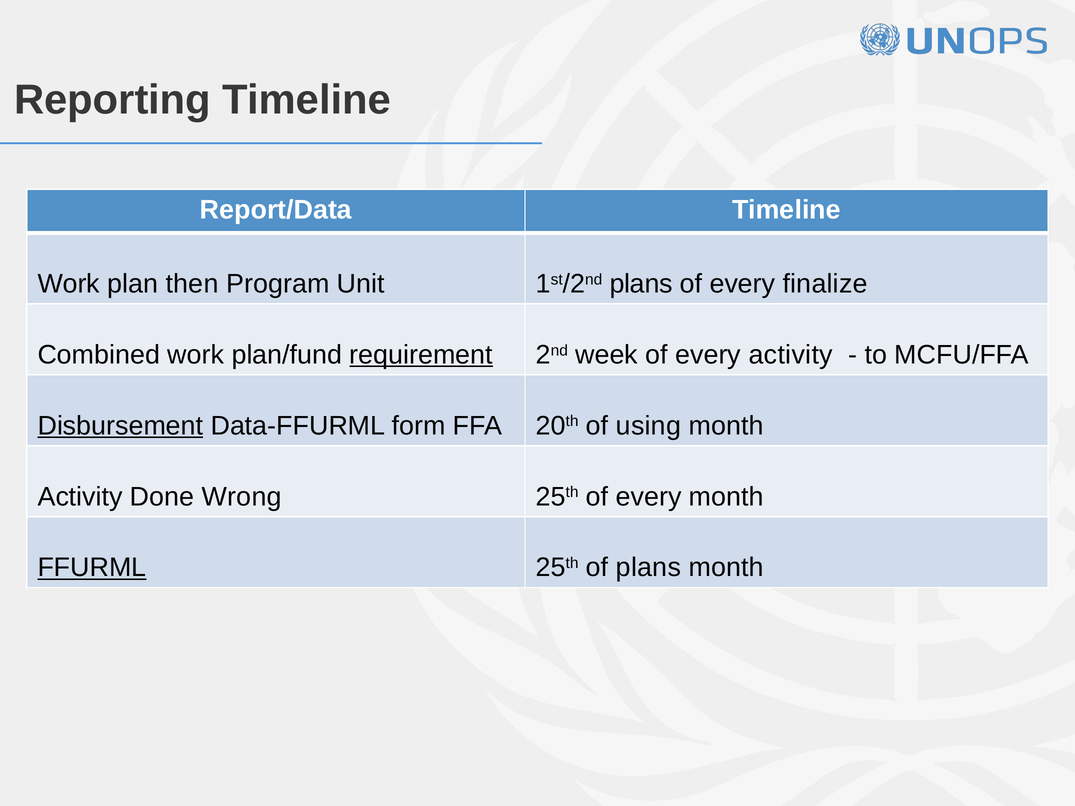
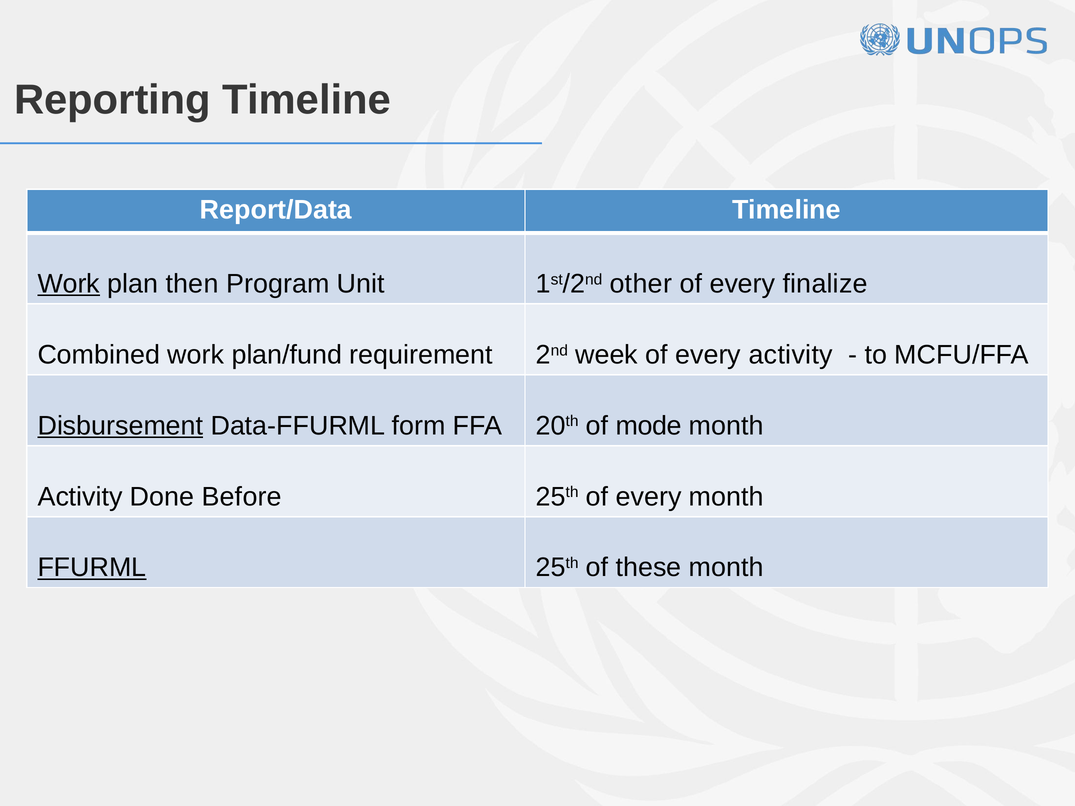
Work at (69, 284) underline: none -> present
1st/2nd plans: plans -> other
requirement underline: present -> none
using: using -> mode
Wrong: Wrong -> Before
of plans: plans -> these
